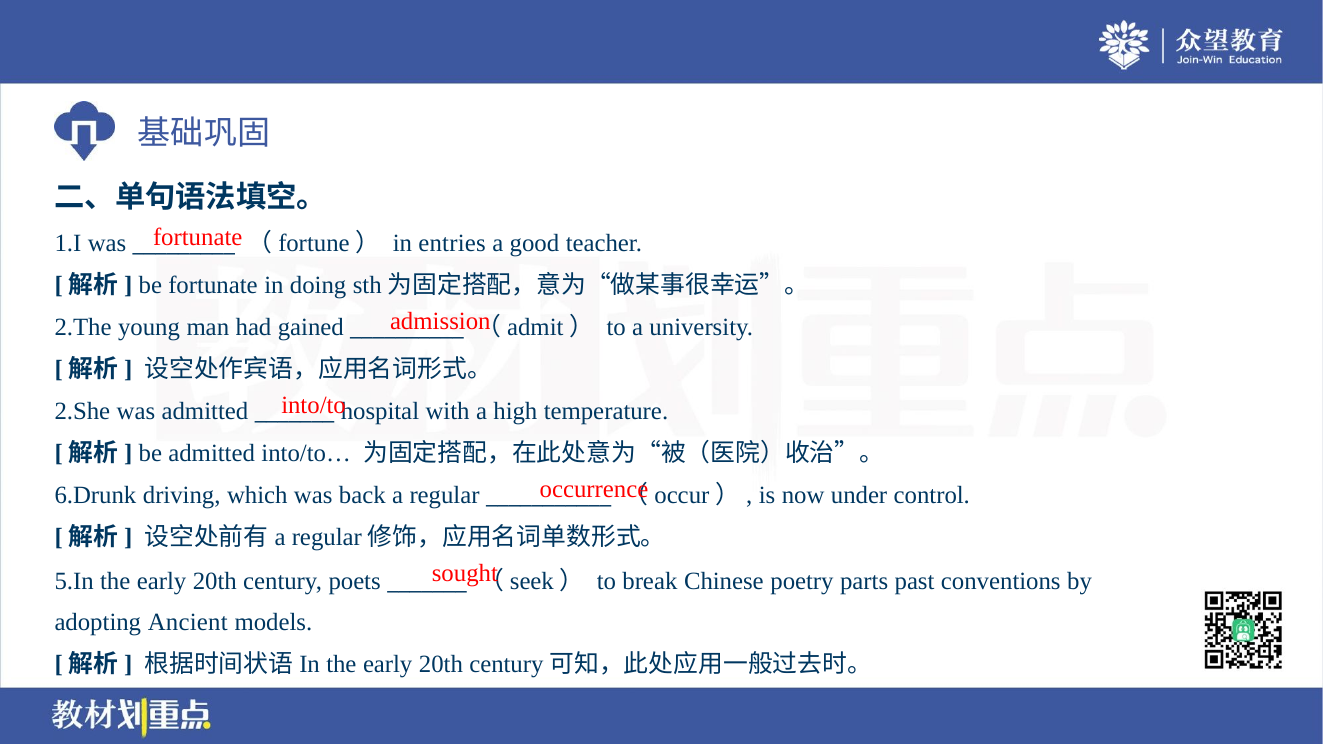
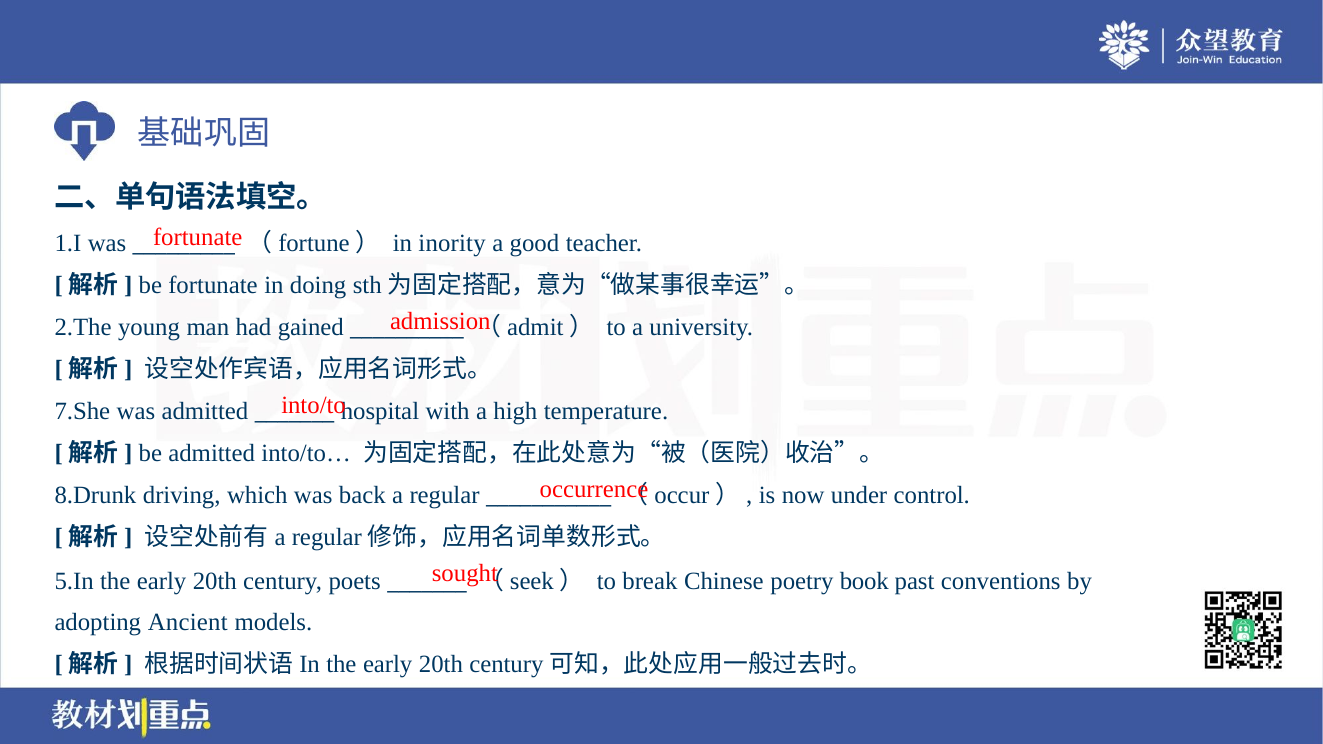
entries: entries -> inority
2.She: 2.She -> 7.She
6.Drunk: 6.Drunk -> 8.Drunk
parts: parts -> book
